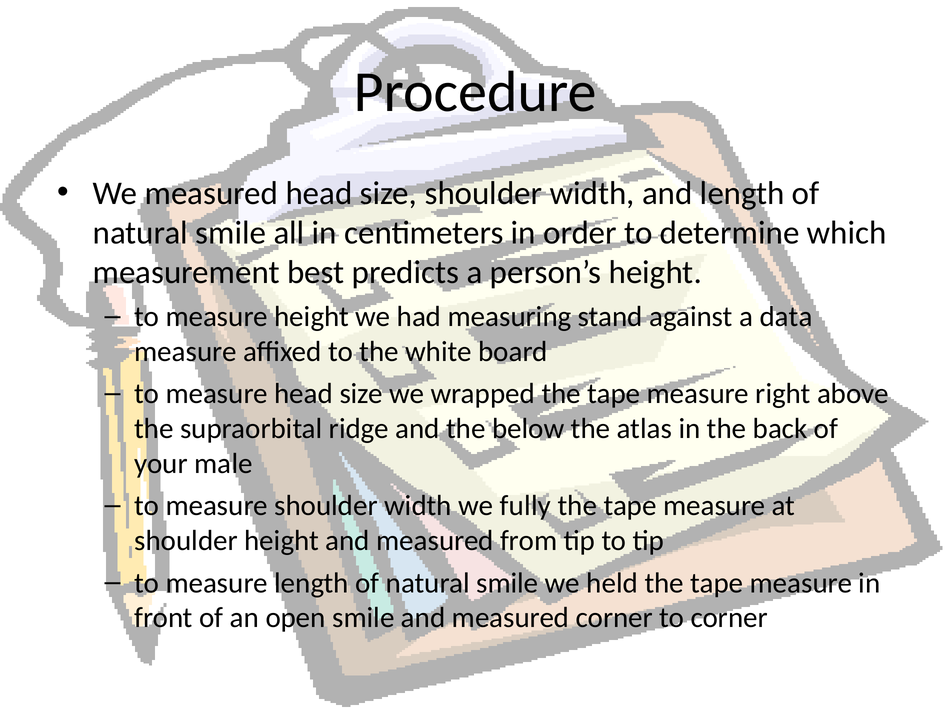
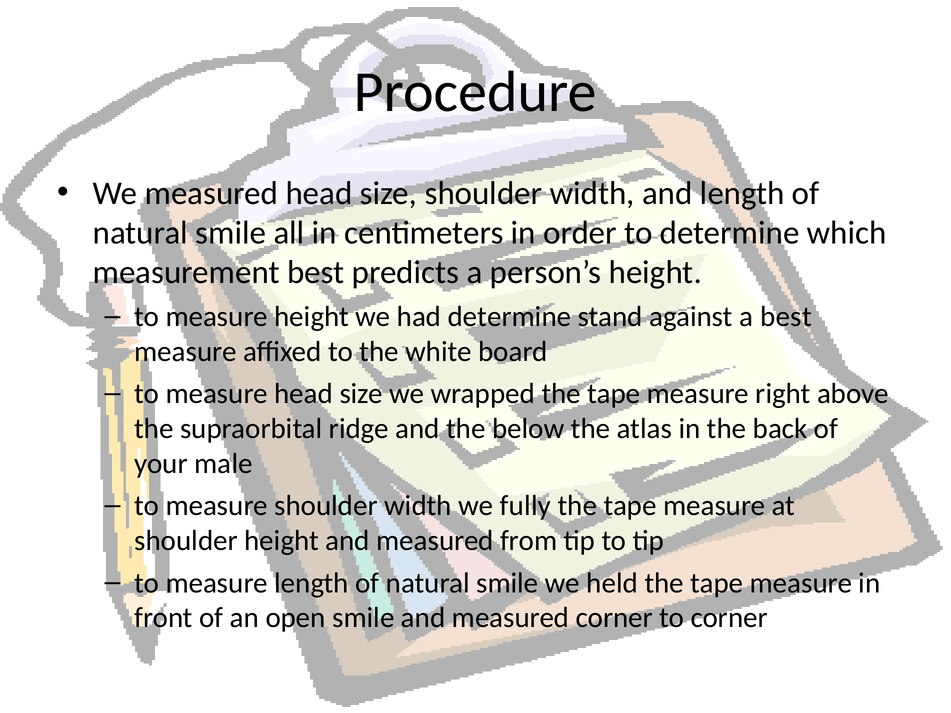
had measuring: measuring -> determine
a data: data -> best
